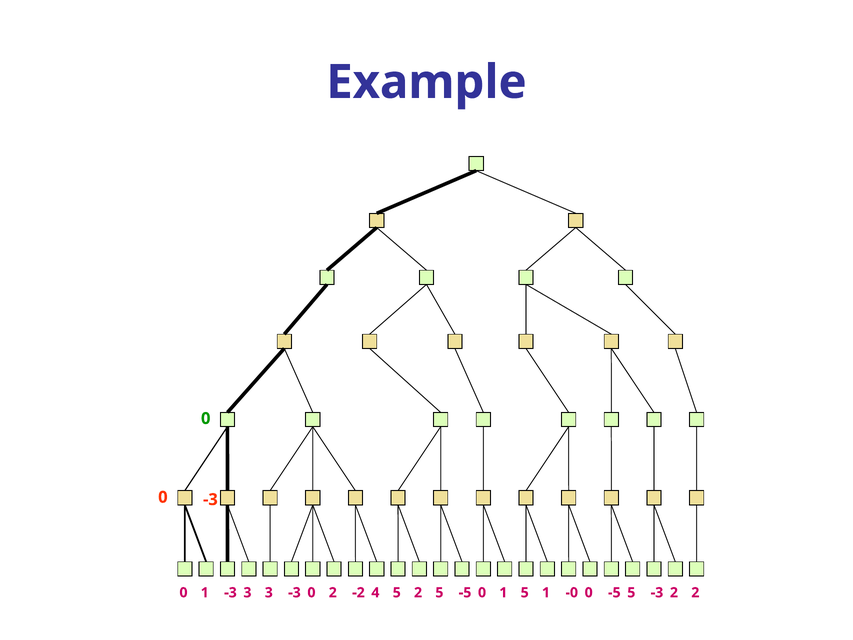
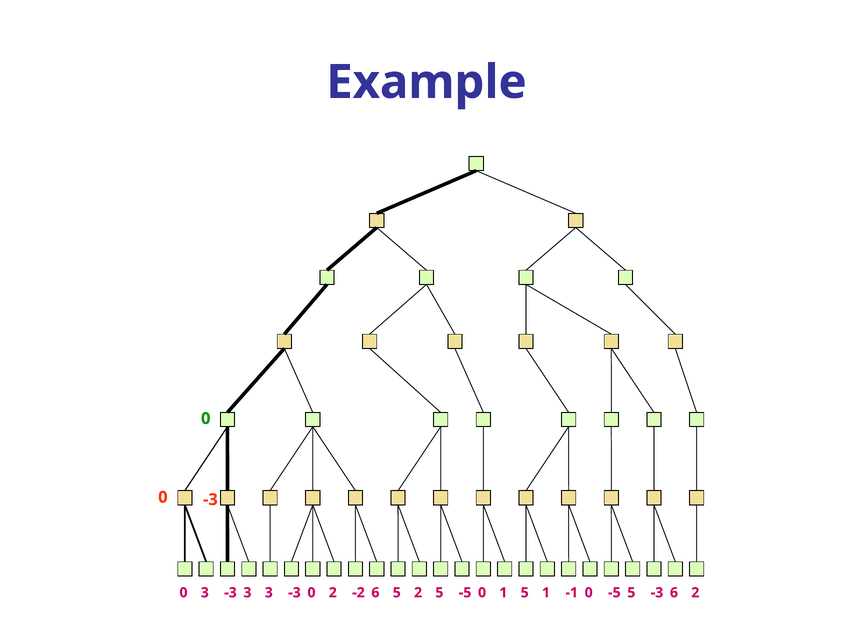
1 at (205, 592): 1 -> 3
-2 4: 4 -> 6
-0: -0 -> -1
5 2: 2 -> 6
